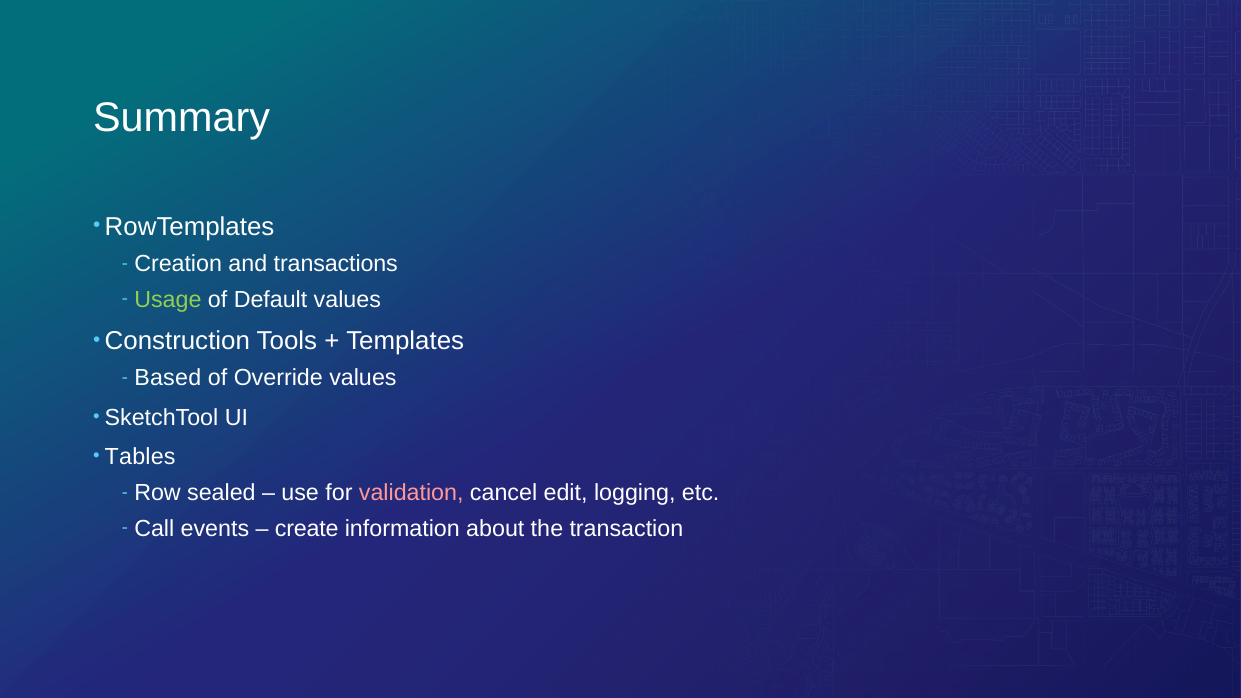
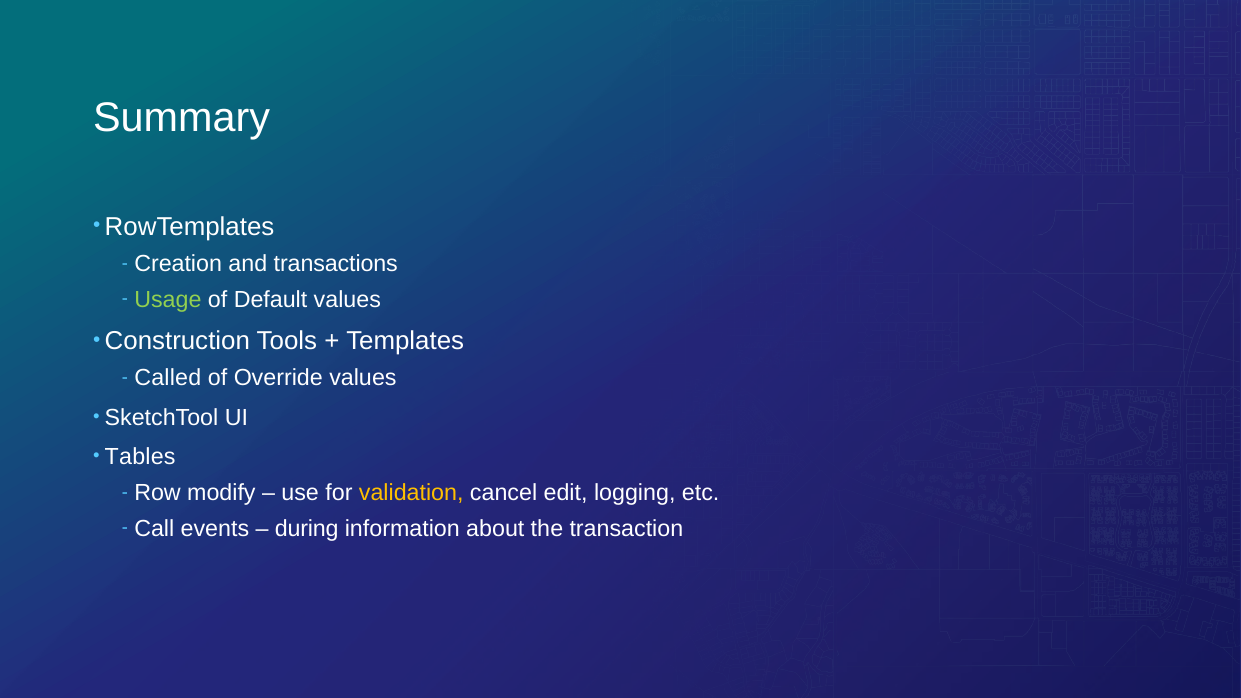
Based: Based -> Called
sealed: sealed -> modify
validation colour: pink -> yellow
create: create -> during
